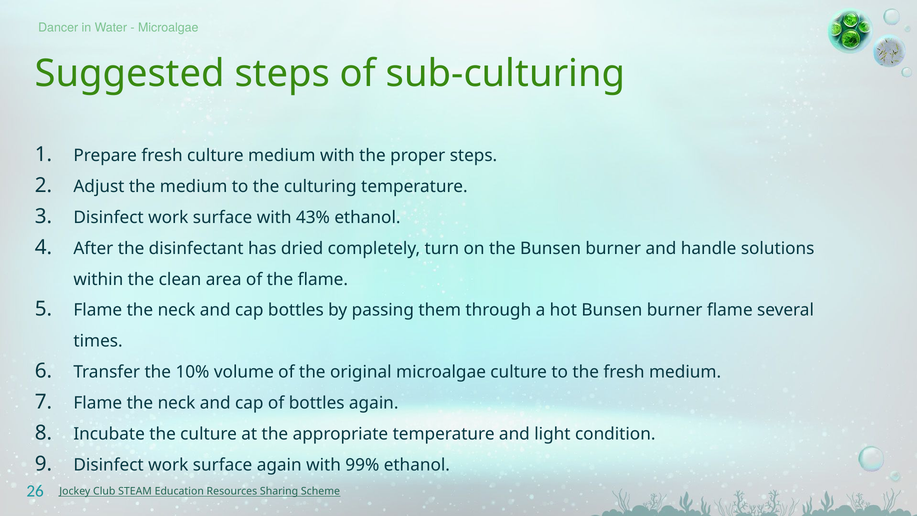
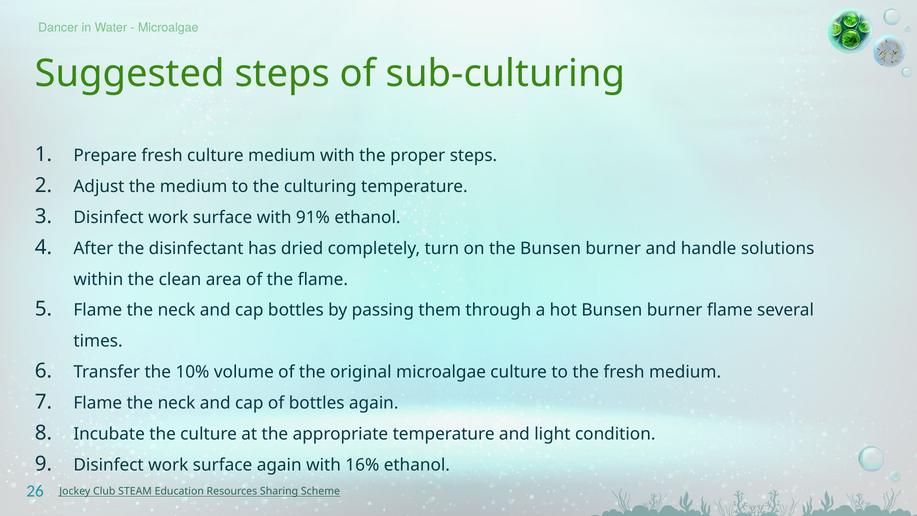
43%: 43% -> 91%
99%: 99% -> 16%
